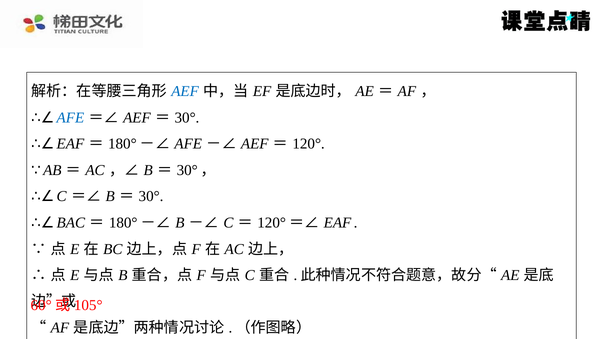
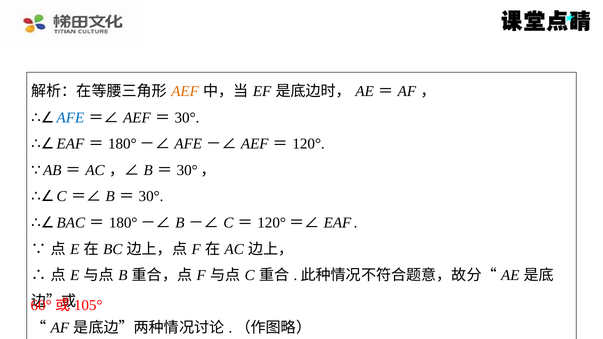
AEF at (185, 91) colour: blue -> orange
